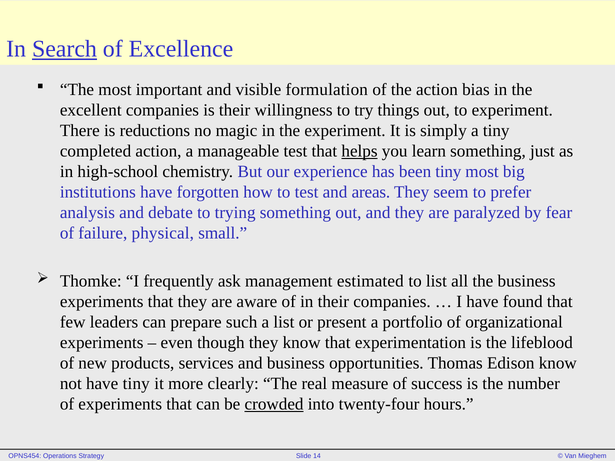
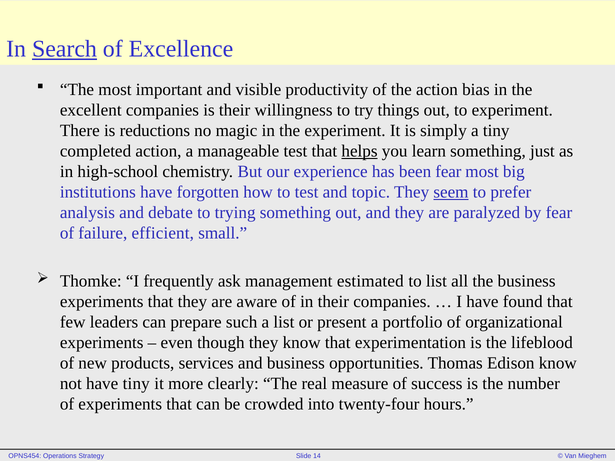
formulation: formulation -> productivity
been tiny: tiny -> fear
areas: areas -> topic
seem underline: none -> present
physical: physical -> efficient
crowded underline: present -> none
